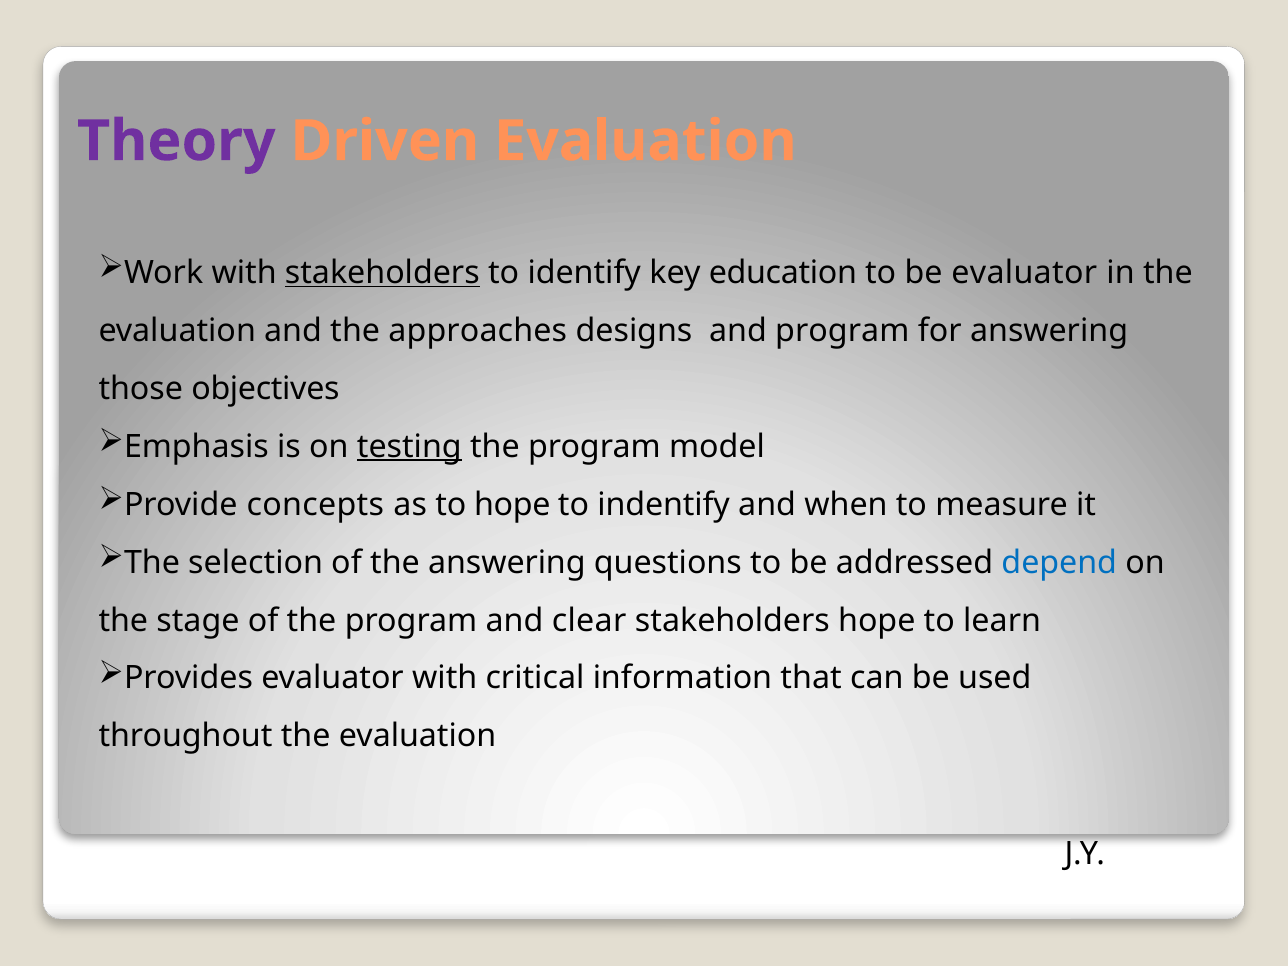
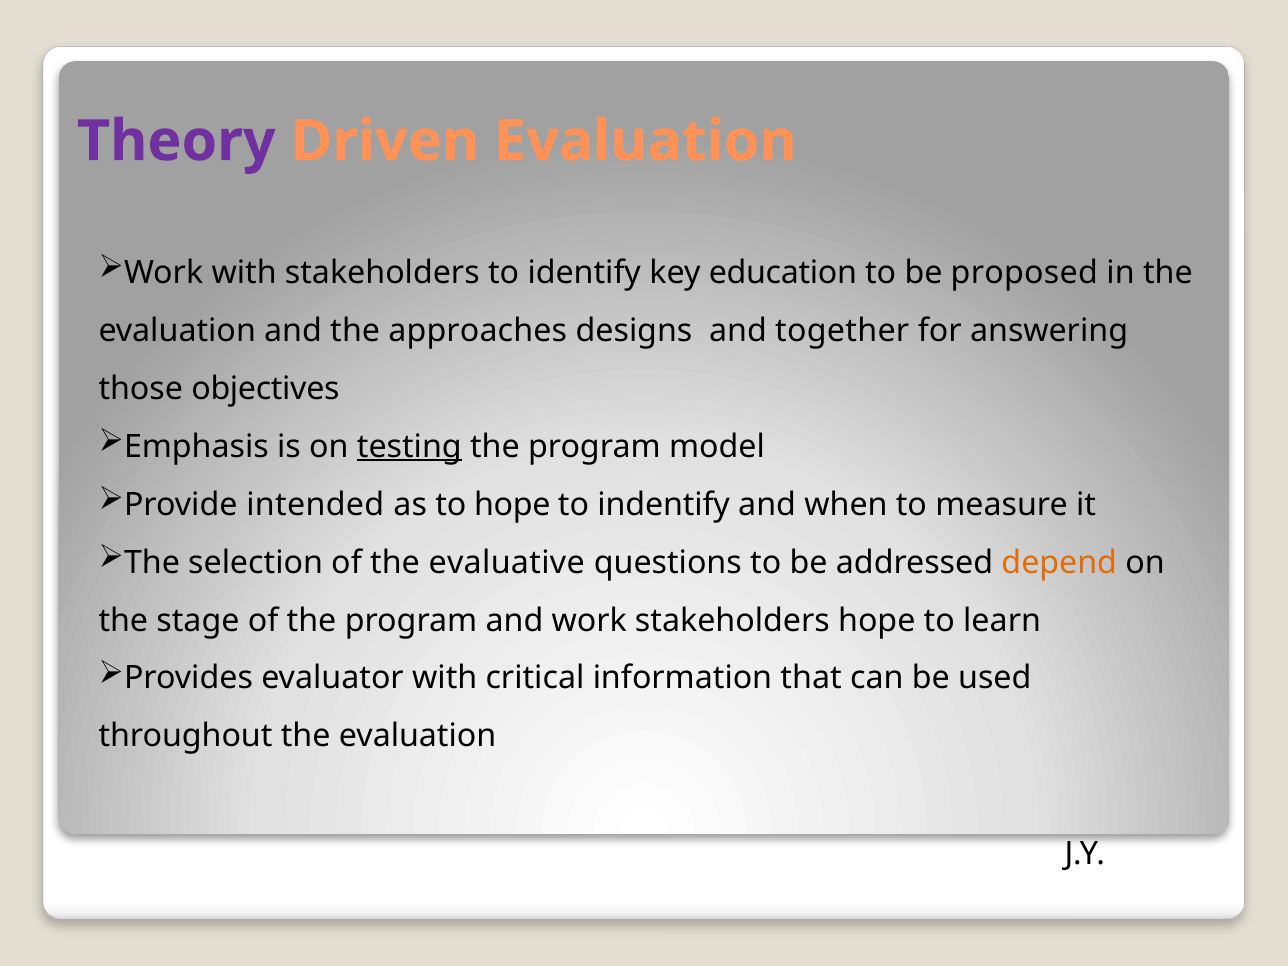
stakeholders at (382, 273) underline: present -> none
be evaluator: evaluator -> proposed
and program: program -> together
concepts: concepts -> intended
the answering: answering -> evaluative
depend colour: blue -> orange
and clear: clear -> work
